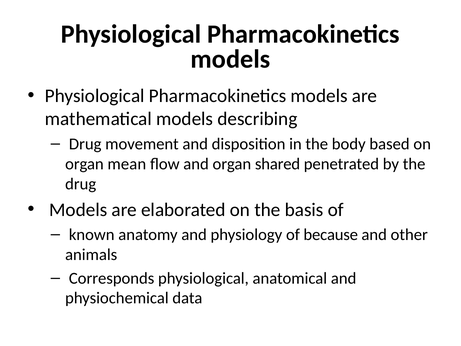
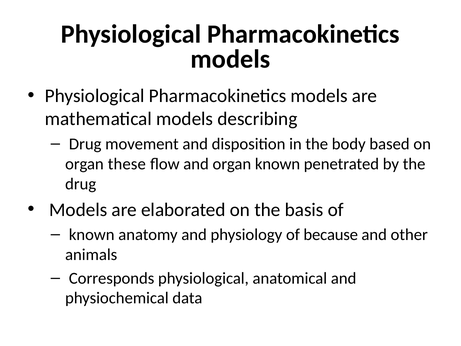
mean: mean -> these
organ shared: shared -> known
